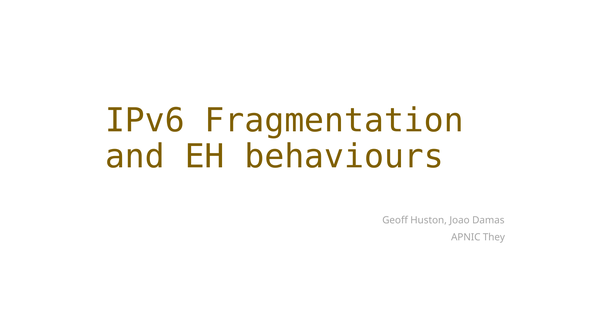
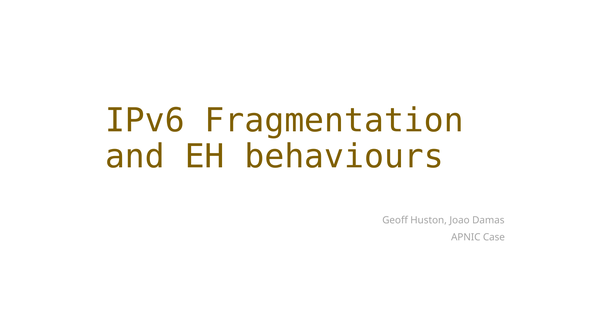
They: They -> Case
